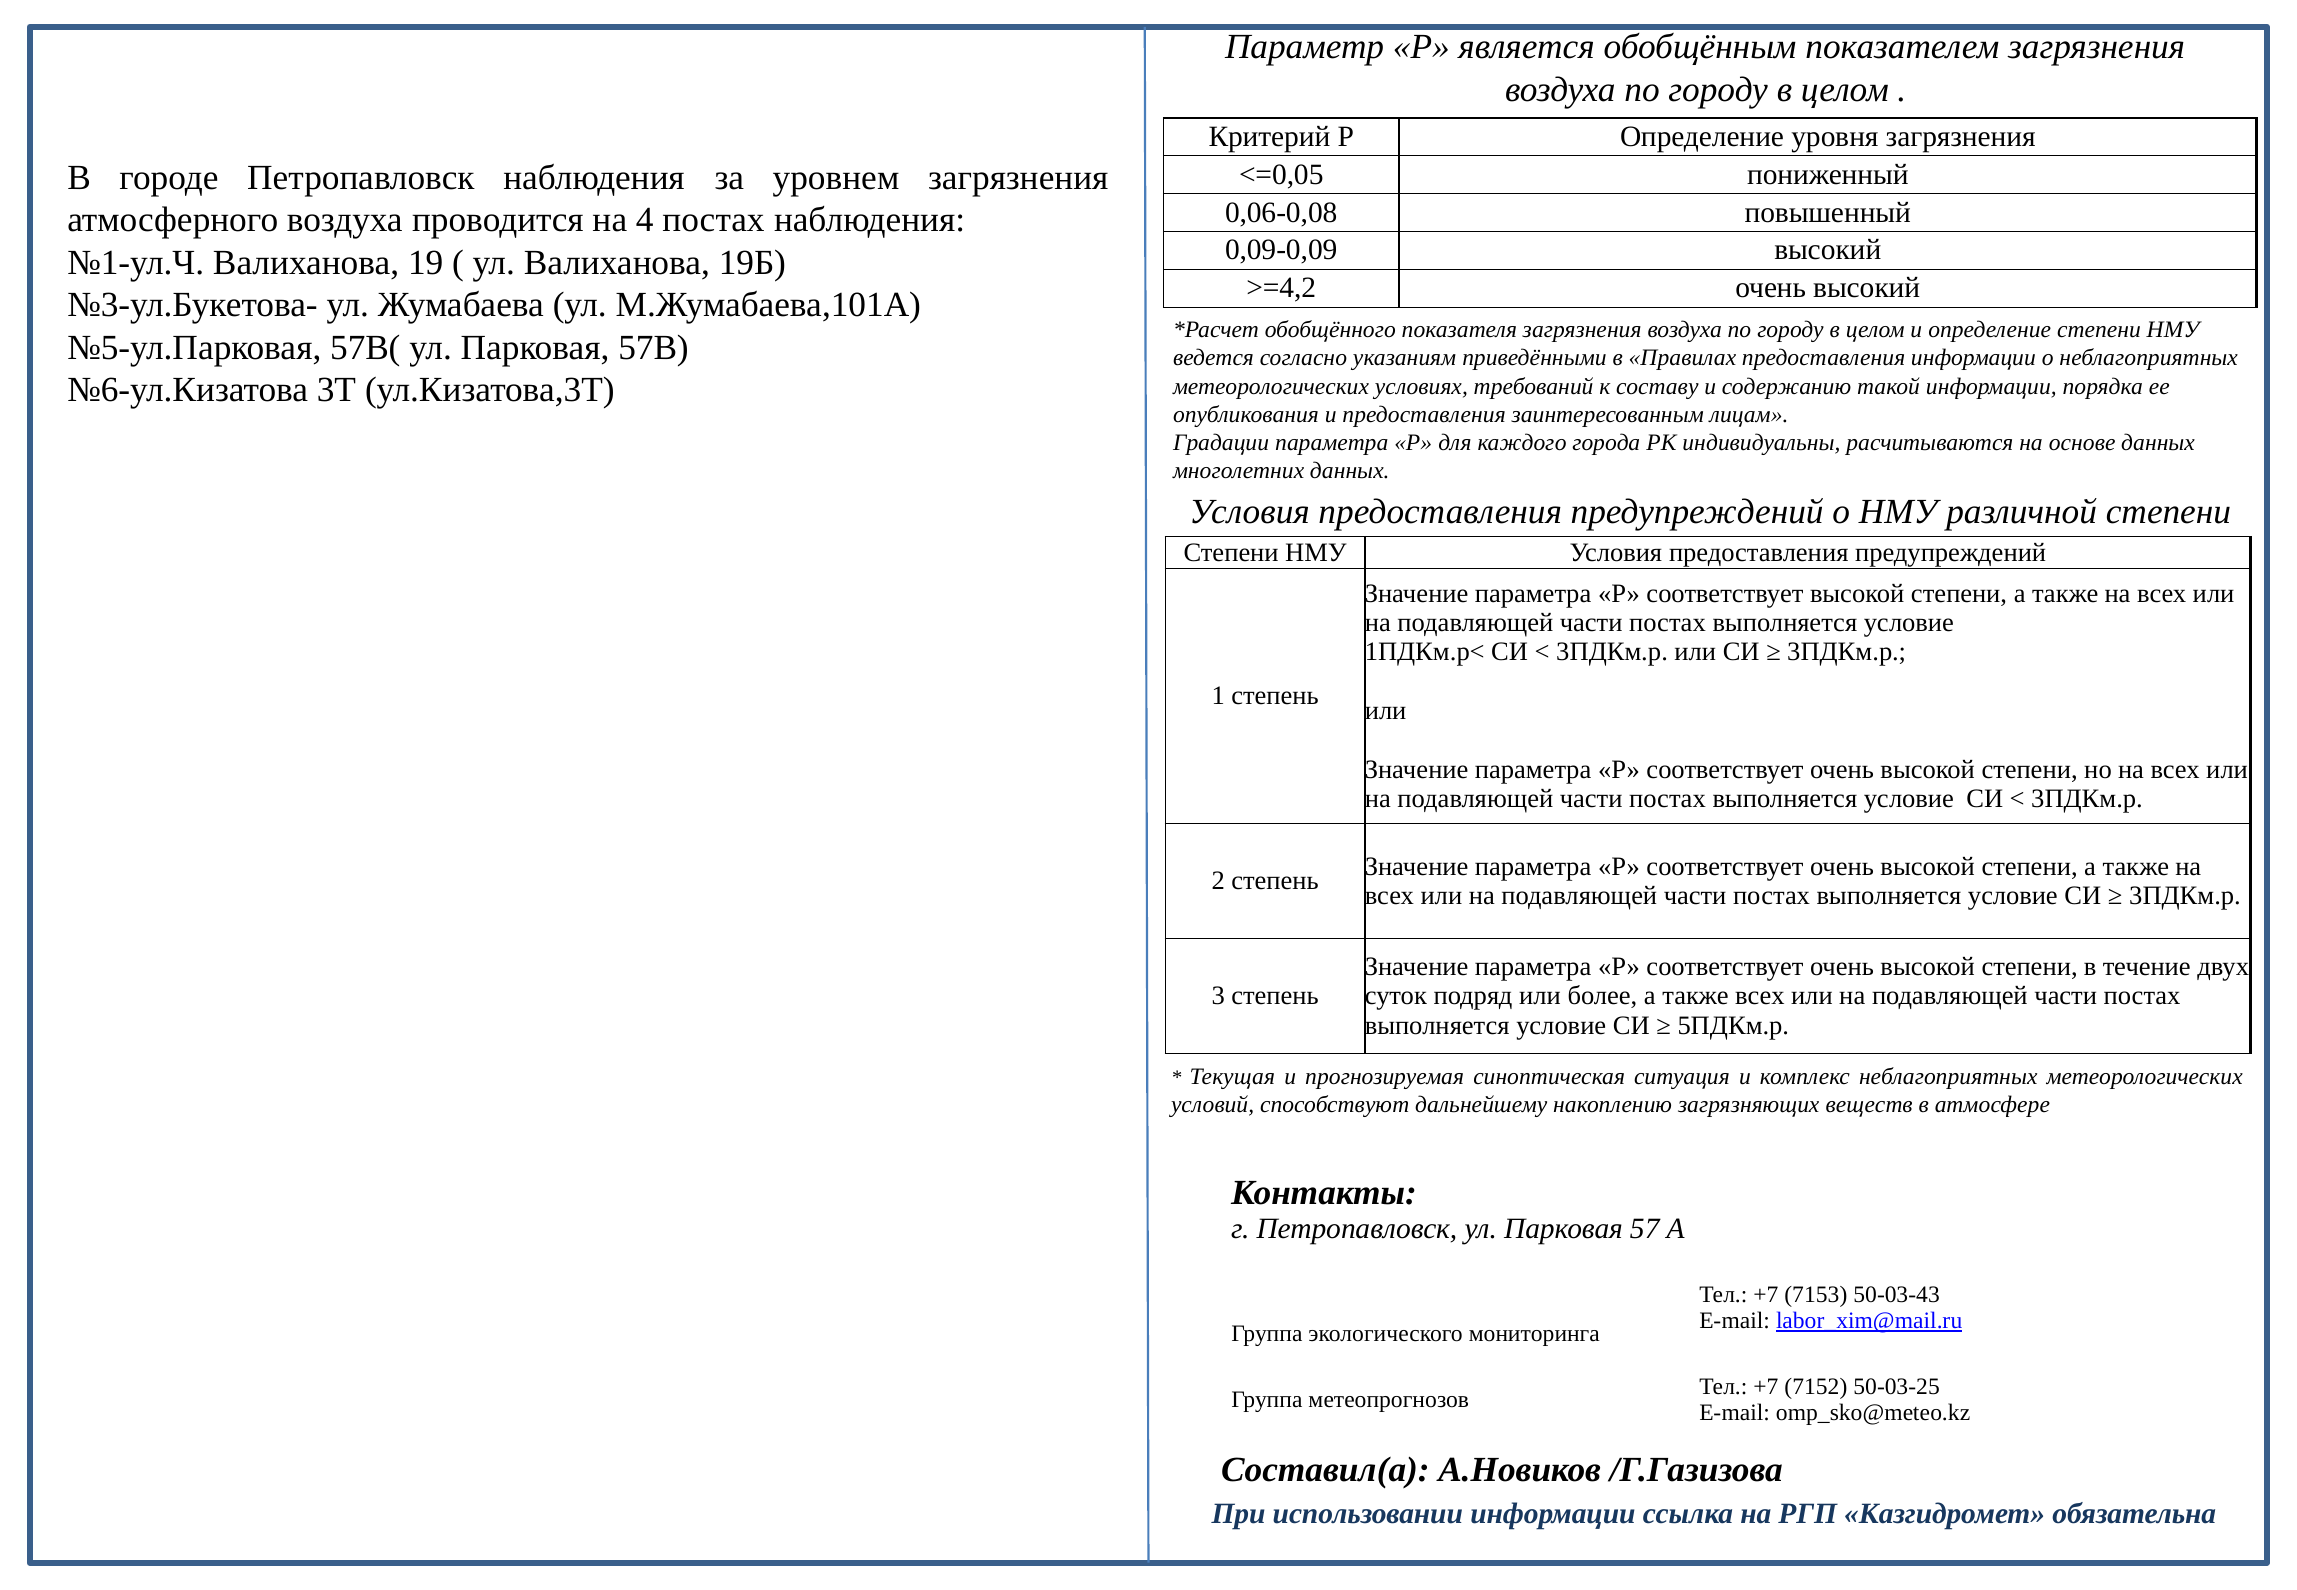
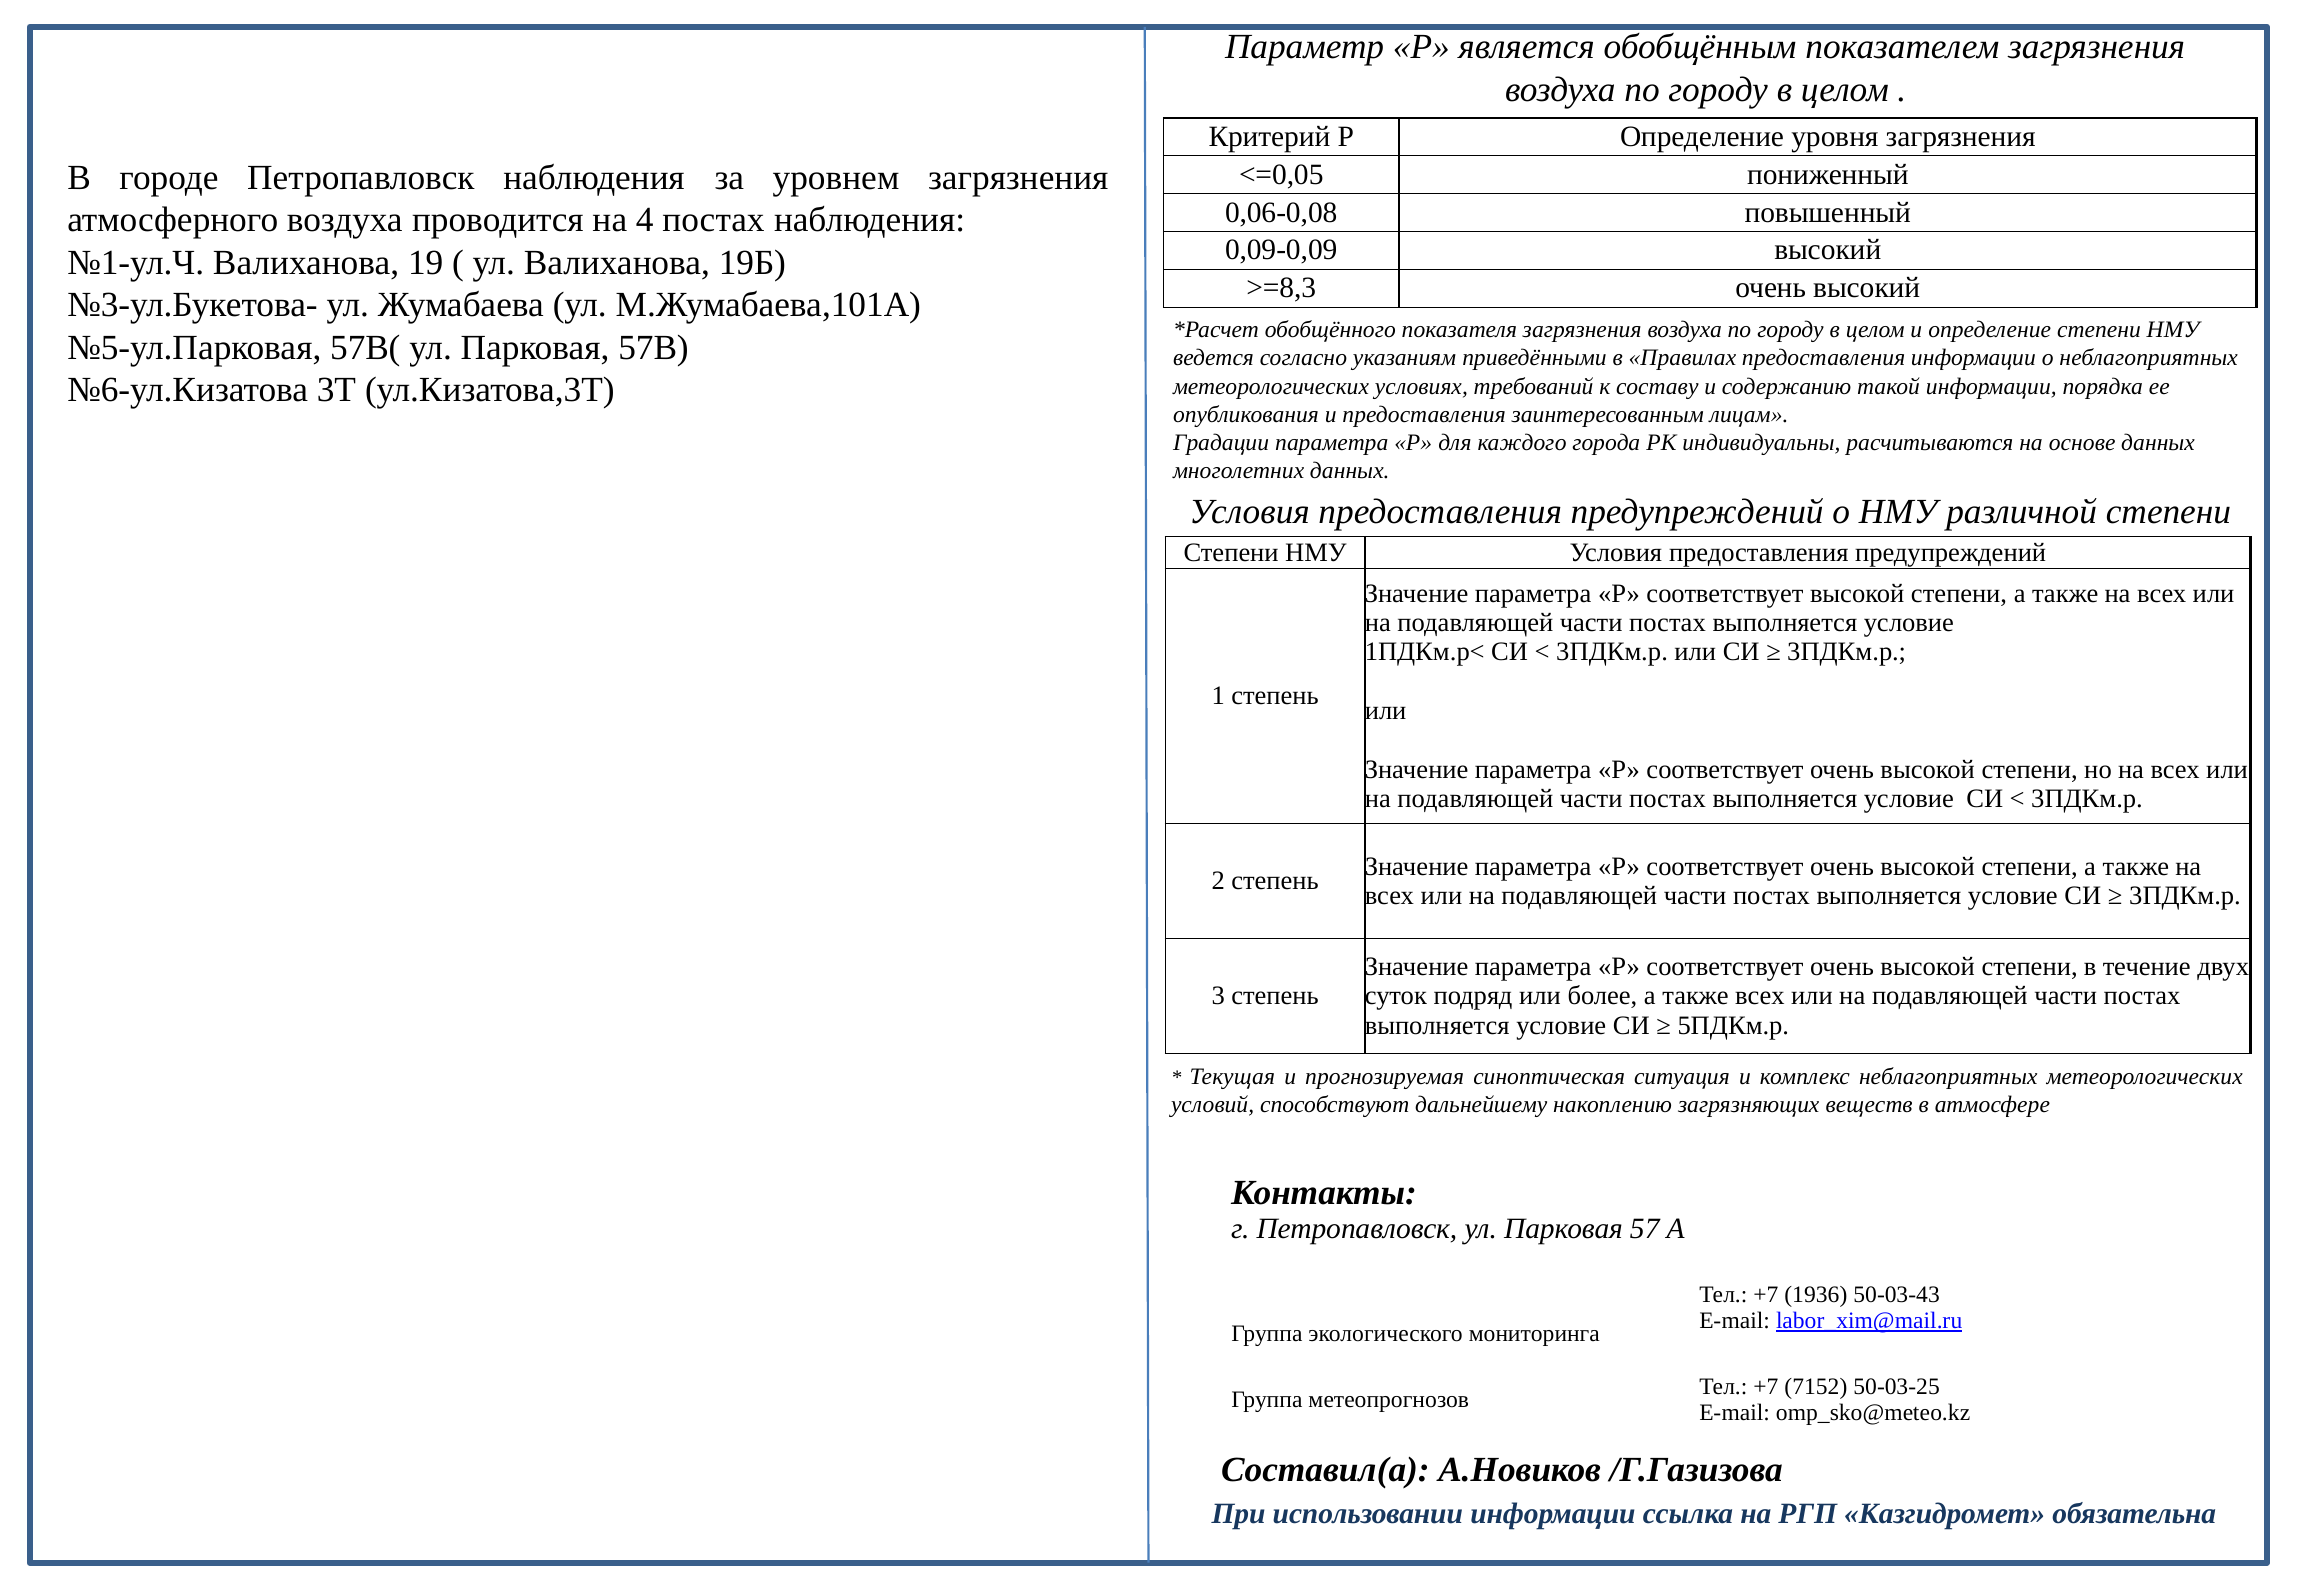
>=4,2: >=4,2 -> >=8,3
7153: 7153 -> 1936
